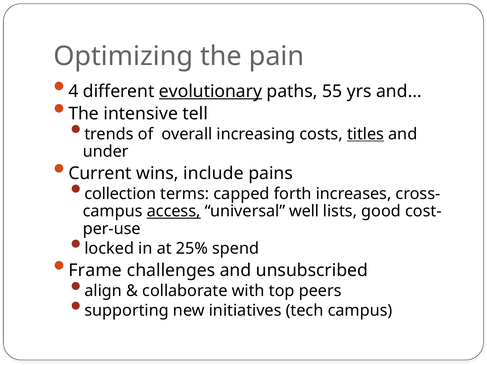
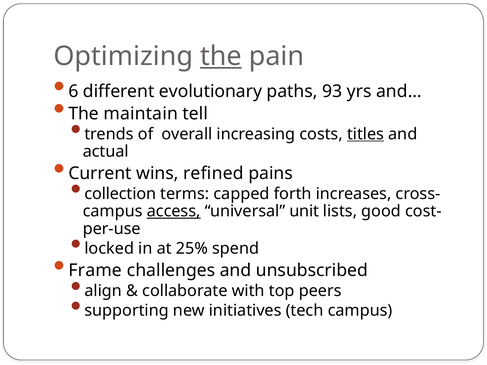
the at (221, 56) underline: none -> present
4: 4 -> 6
evolutionary underline: present -> none
55: 55 -> 93
intensive: intensive -> maintain
under: under -> actual
include: include -> refined
well: well -> unit
